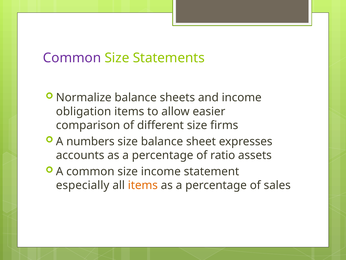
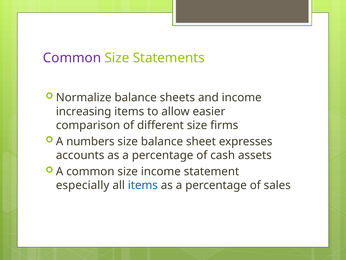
obligation: obligation -> increasing
ratio: ratio -> cash
items at (143, 185) colour: orange -> blue
